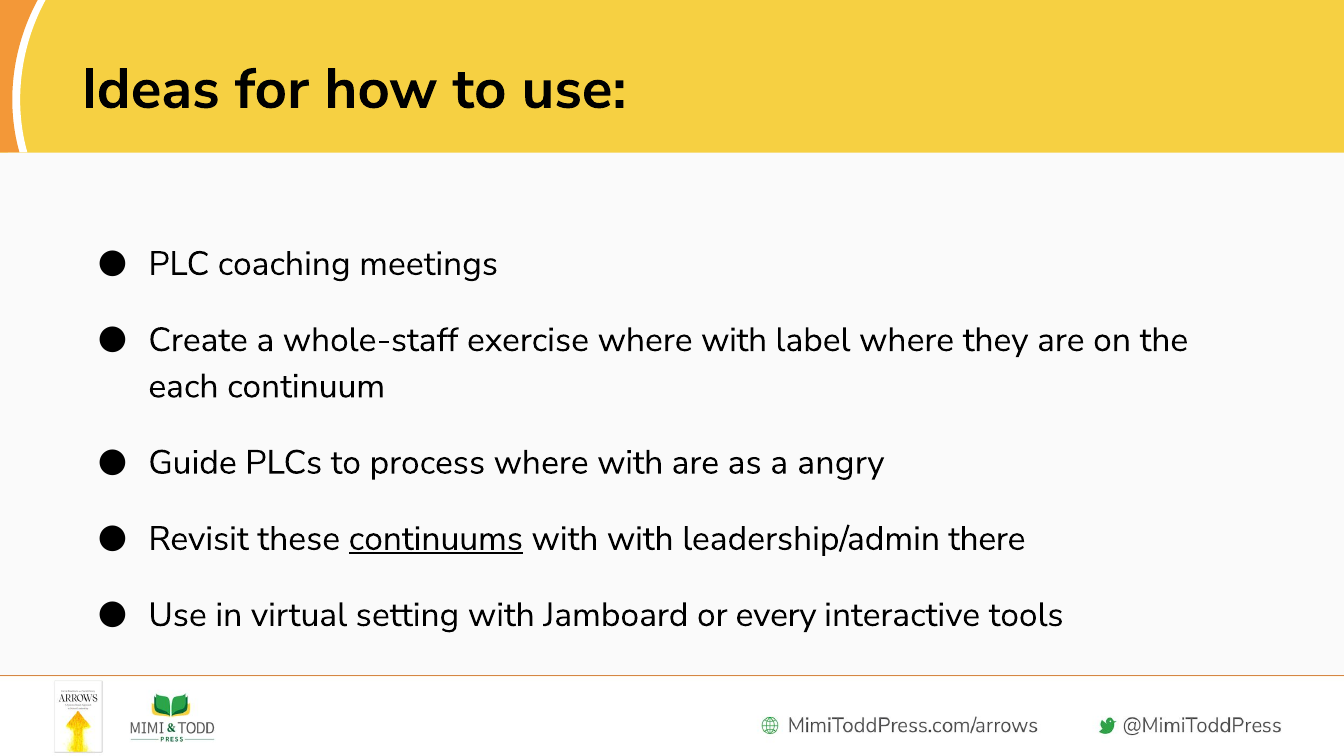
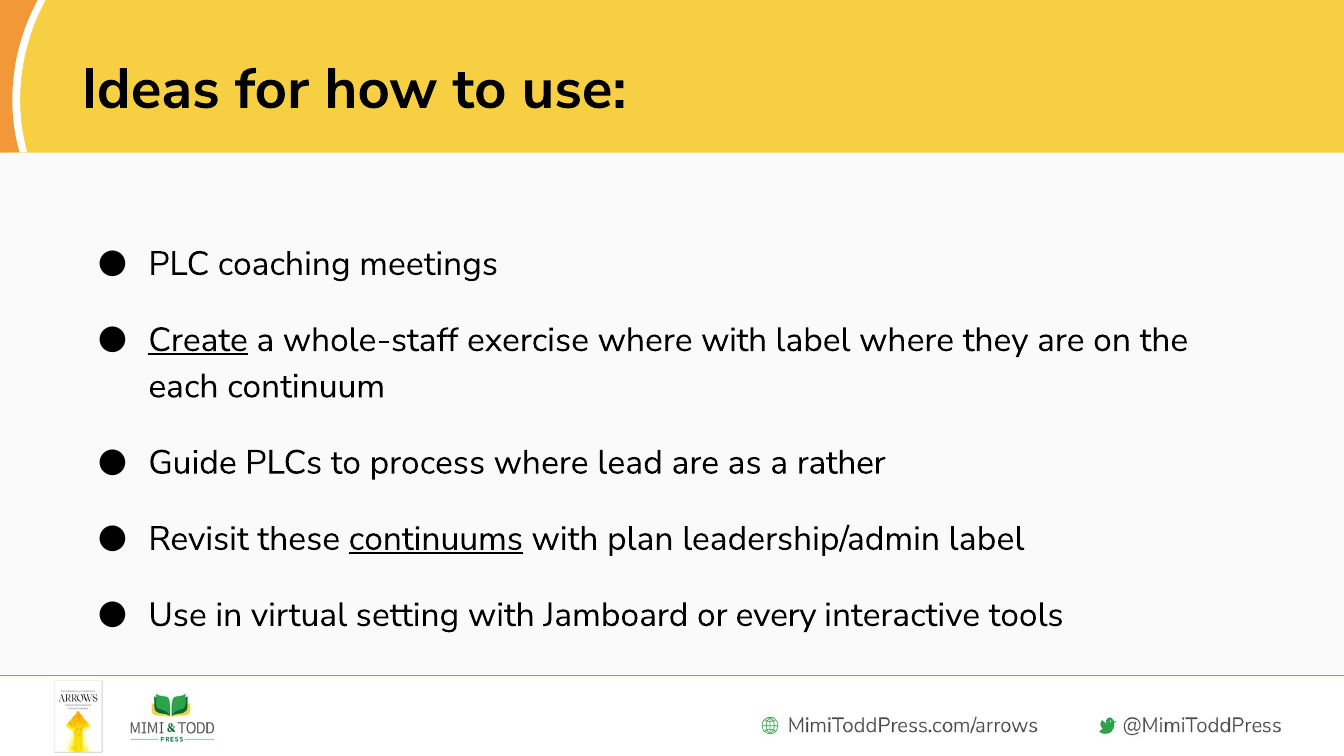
Create underline: none -> present
process where with: with -> lead
angry: angry -> rather
with with: with -> plan
leadership/admin there: there -> label
